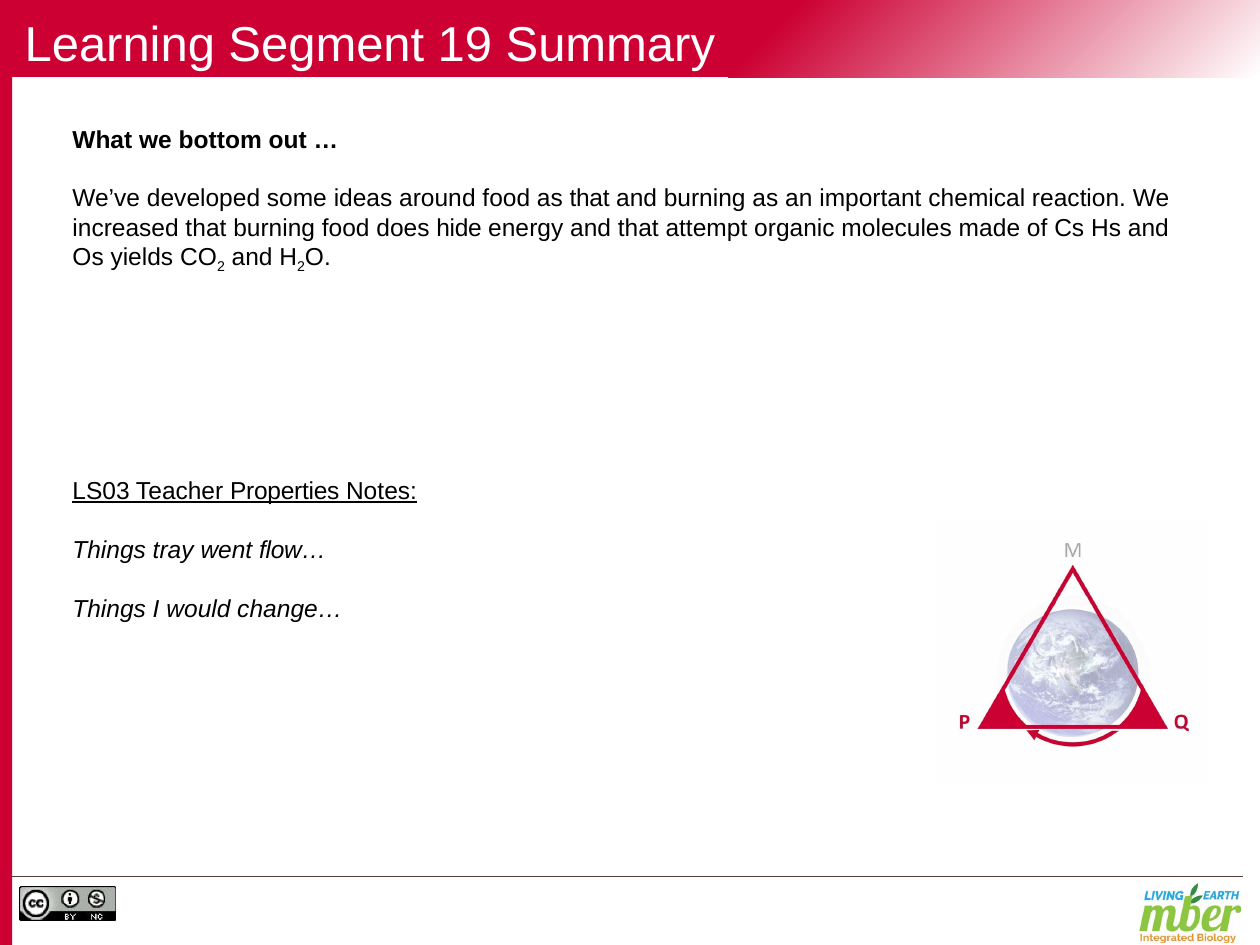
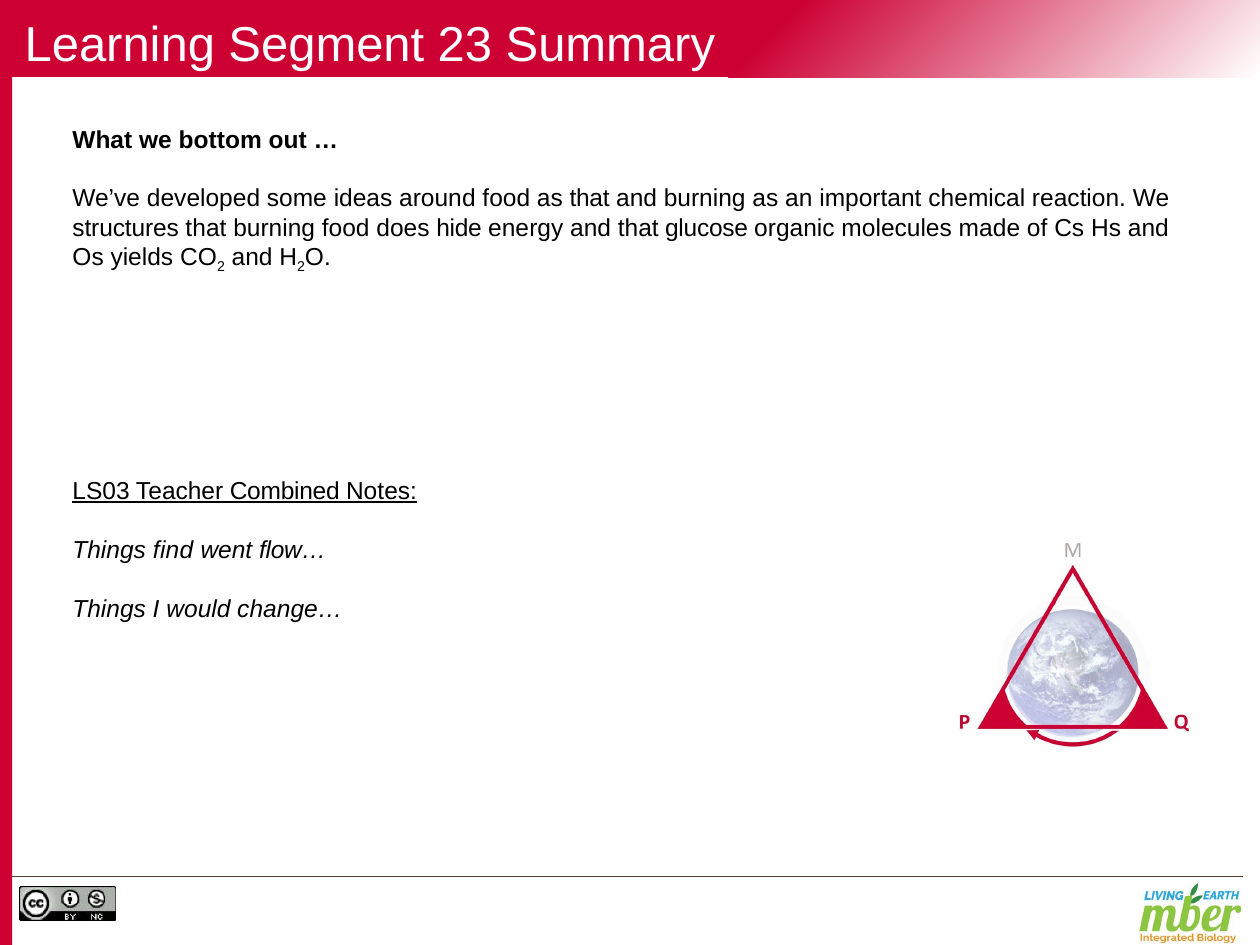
19: 19 -> 23
increased: increased -> structures
attempt: attempt -> glucose
Properties: Properties -> Combined
tray: tray -> find
